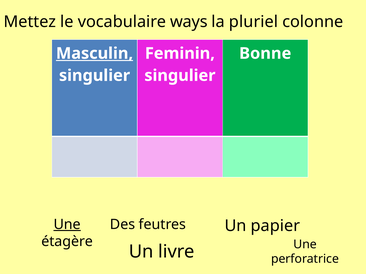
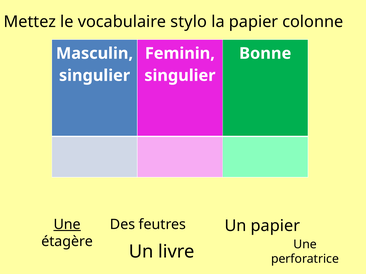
ways: ways -> stylo
la pluriel: pluriel -> papier
Masculin underline: present -> none
